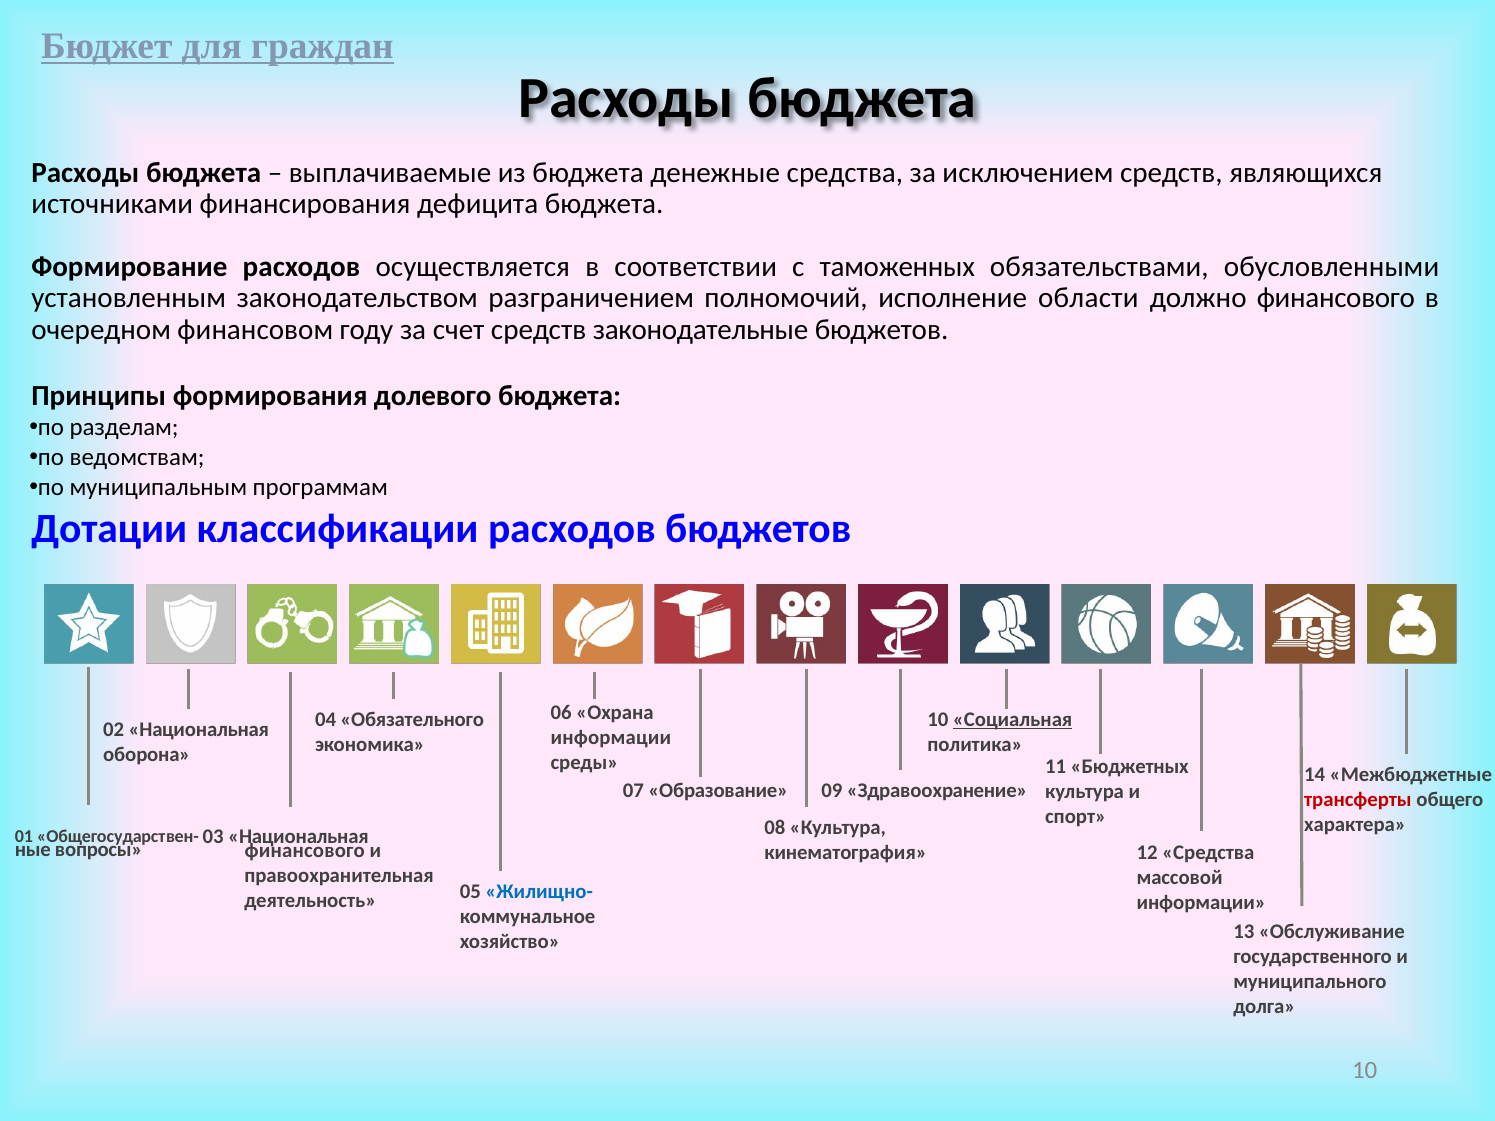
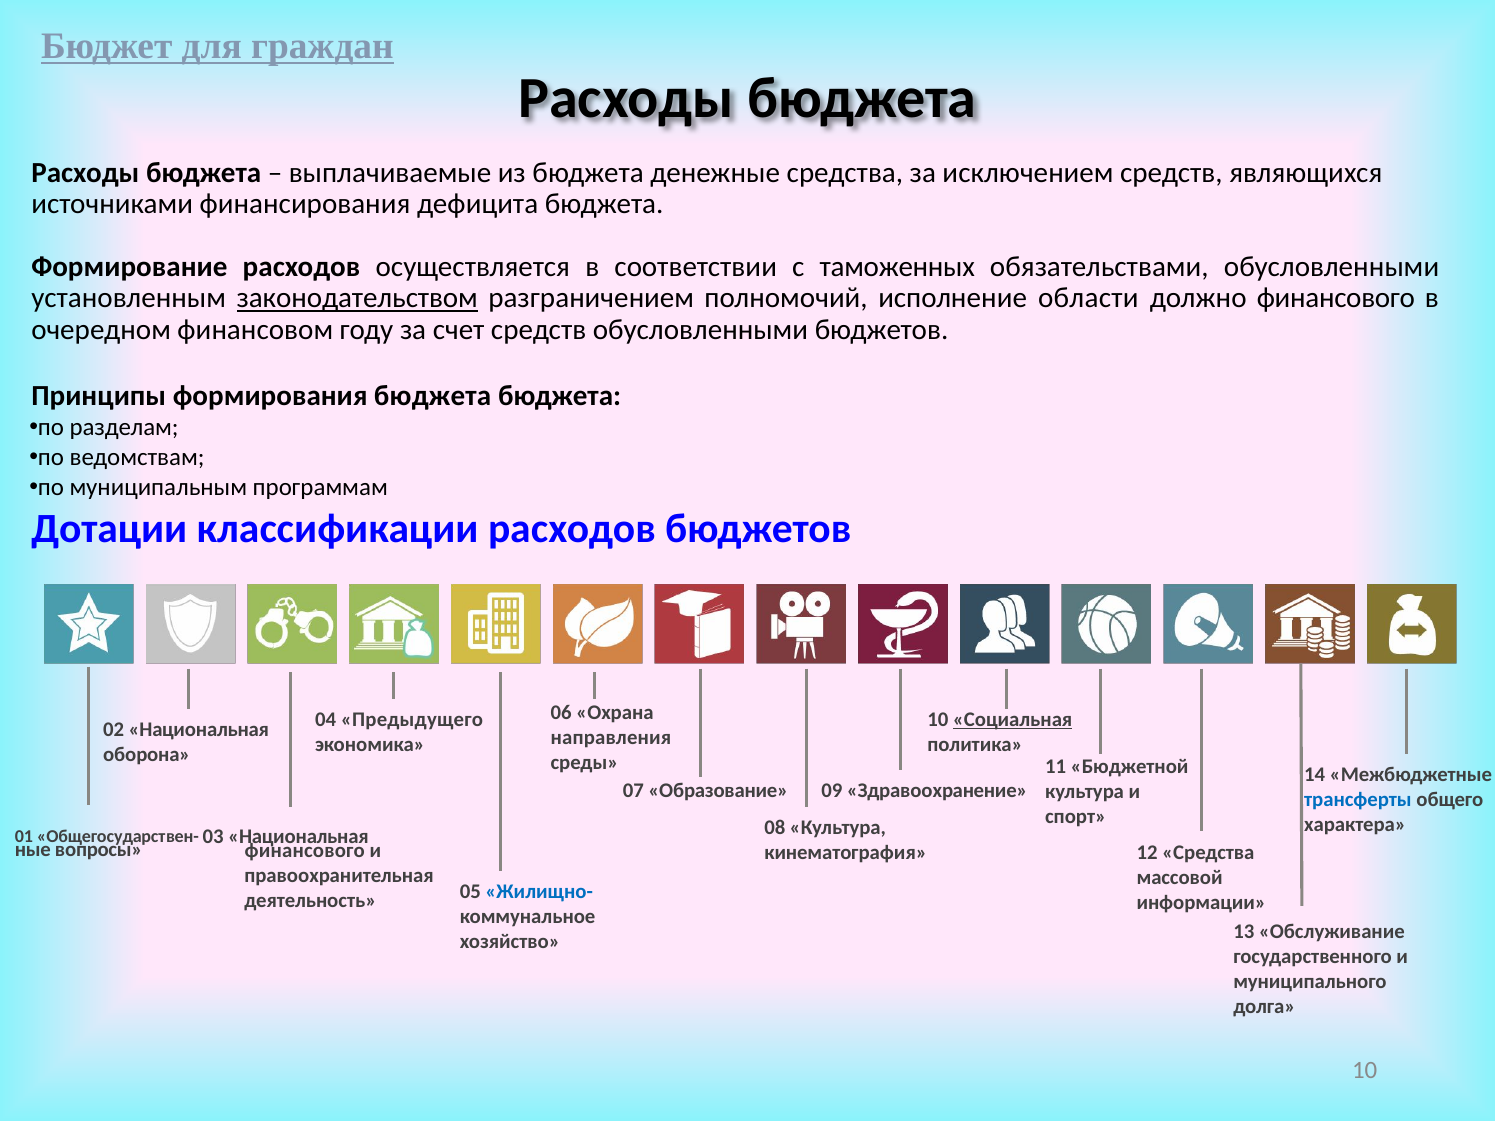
законодательством underline: none -> present
средств законодательные: законодательные -> обусловленными
формирования долевого: долевого -> бюджета
Обязательного: Обязательного -> Предыдущего
информации at (611, 738): информации -> направления
Бюджетных: Бюджетных -> Бюджетной
трансферты colour: red -> blue
